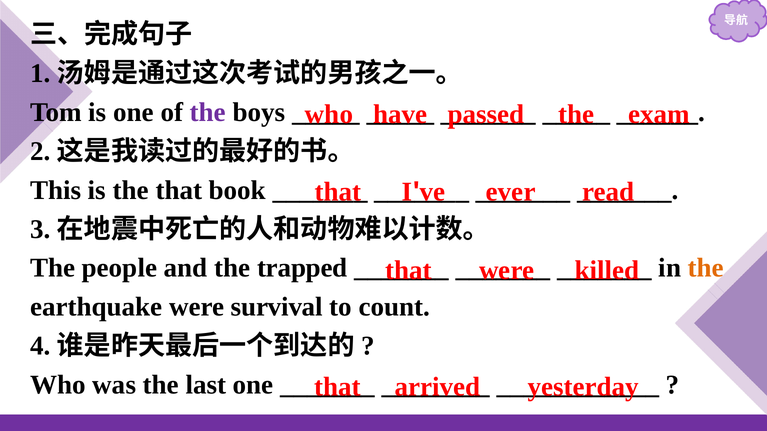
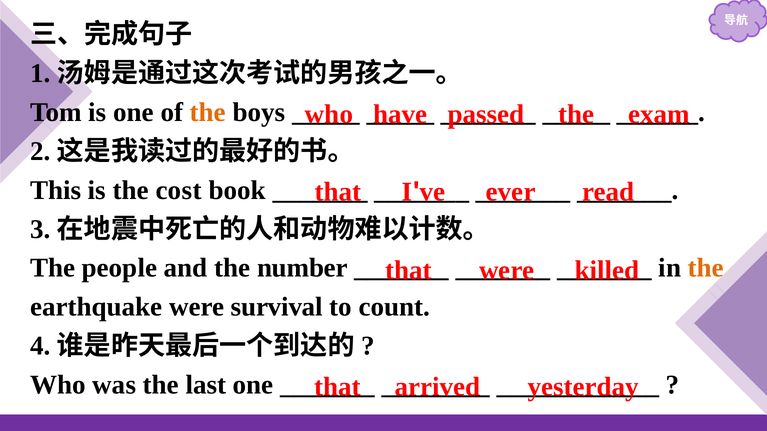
the at (208, 112) colour: purple -> orange
the that: that -> cost
trapped: trapped -> number
